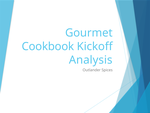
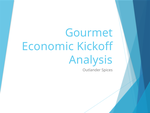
Cookbook: Cookbook -> Economic
